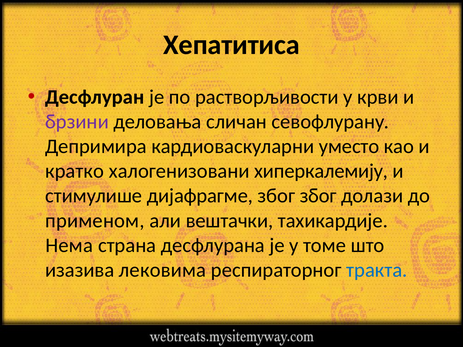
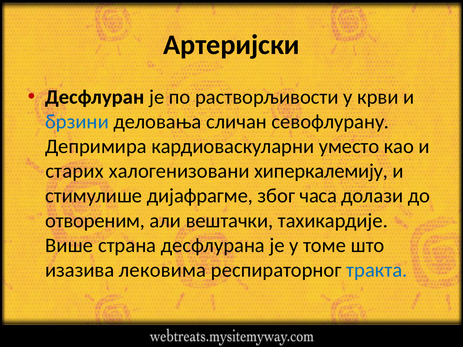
Хепатитиса: Хепатитиса -> Артеријски
брзини colour: purple -> blue
кратко: кратко -> старих
због због: због -> часа
применом: применом -> отвореним
Нема: Нема -> Више
